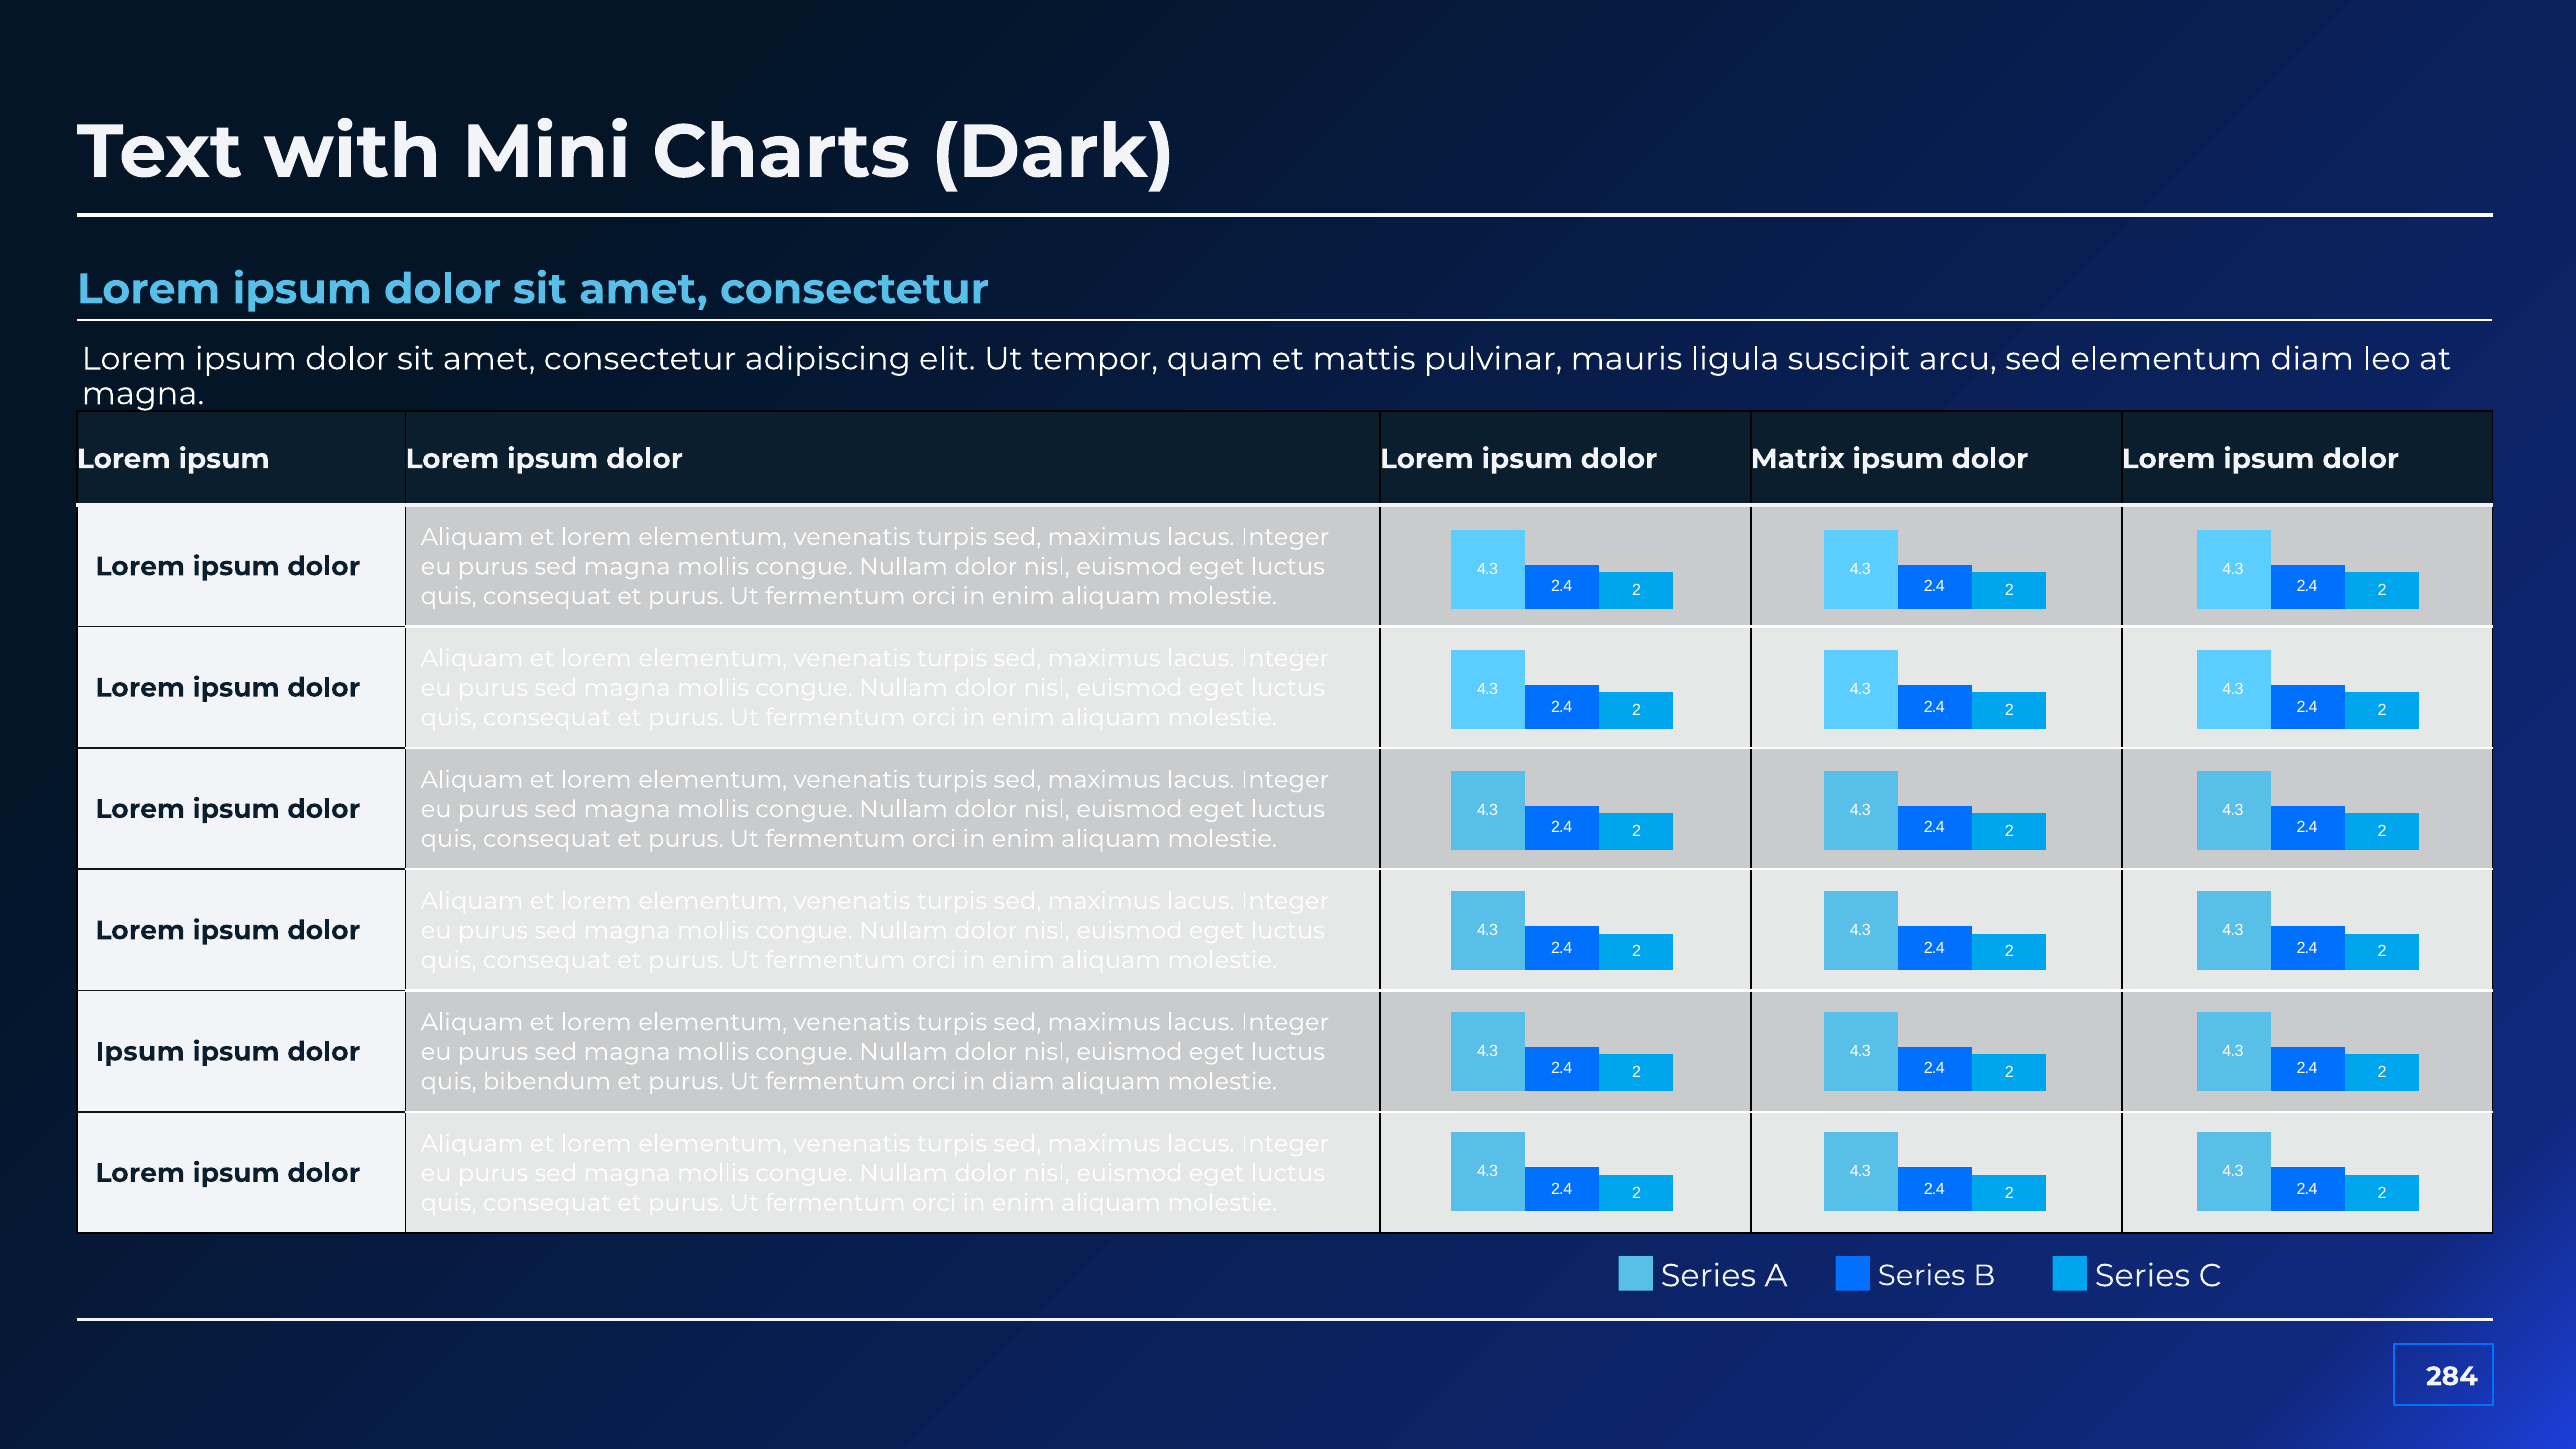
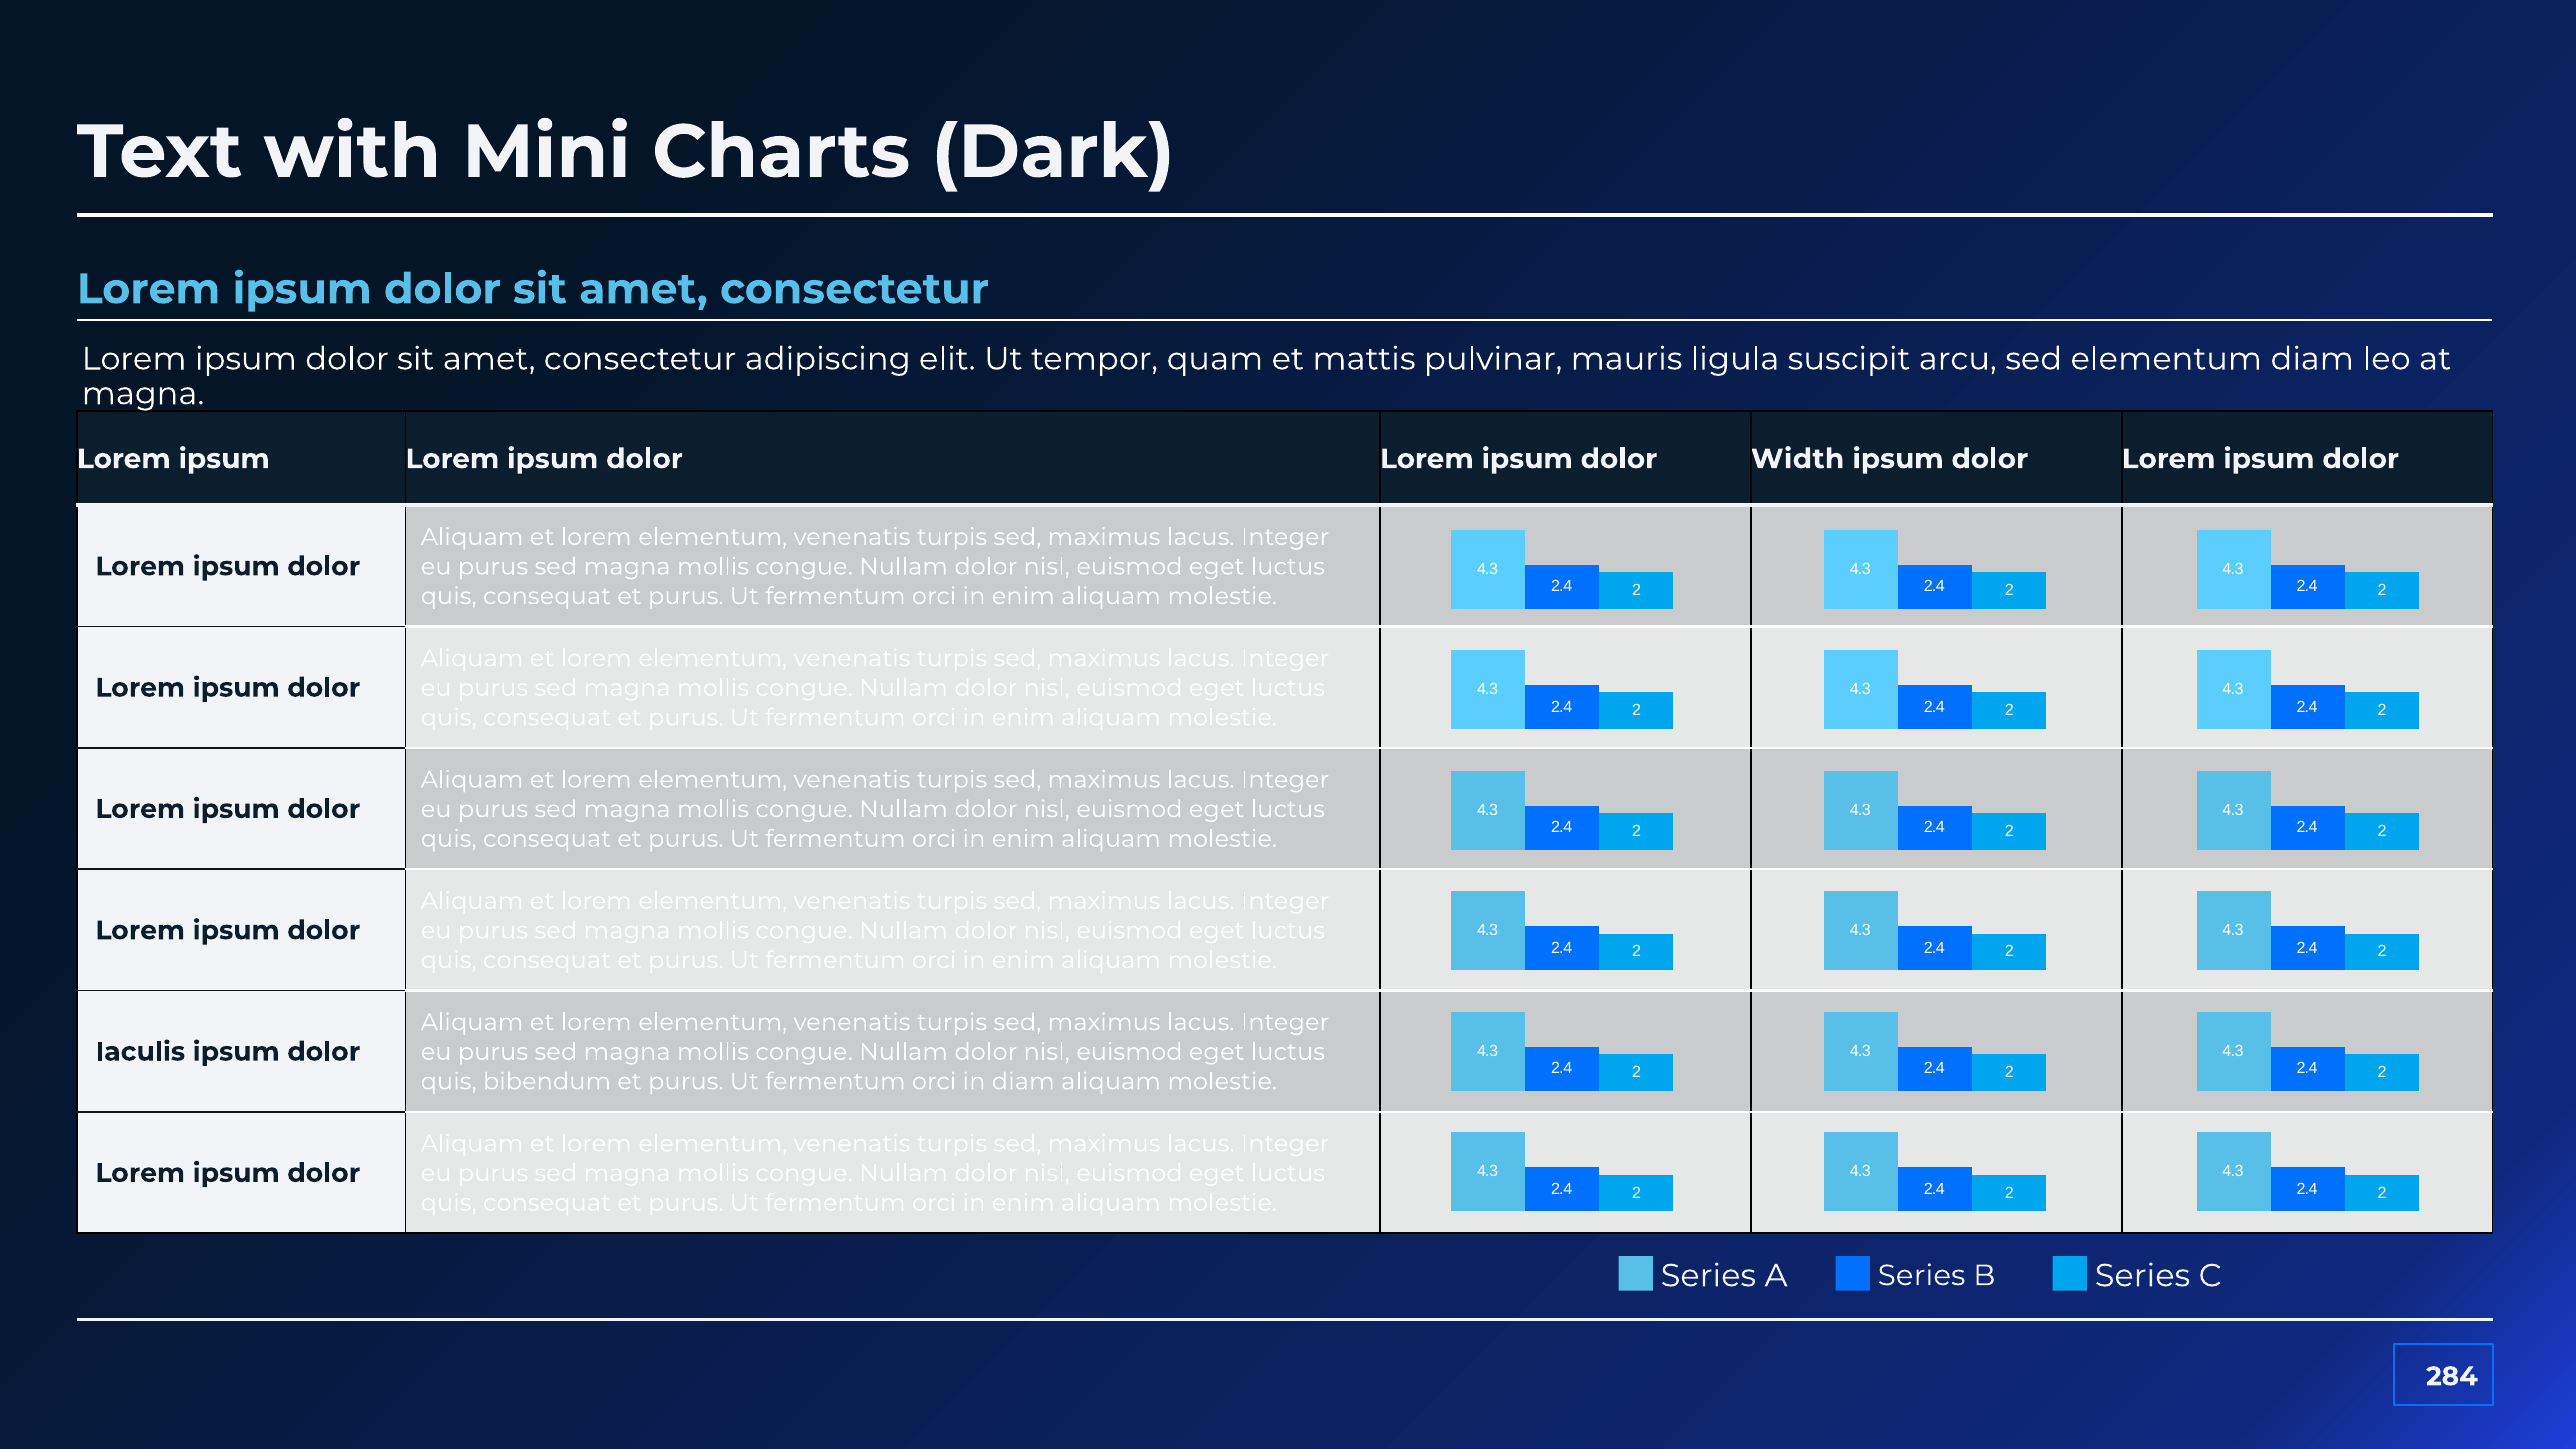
Matrix: Matrix -> Width
Ipsum at (140, 1052): Ipsum -> Iaculis
